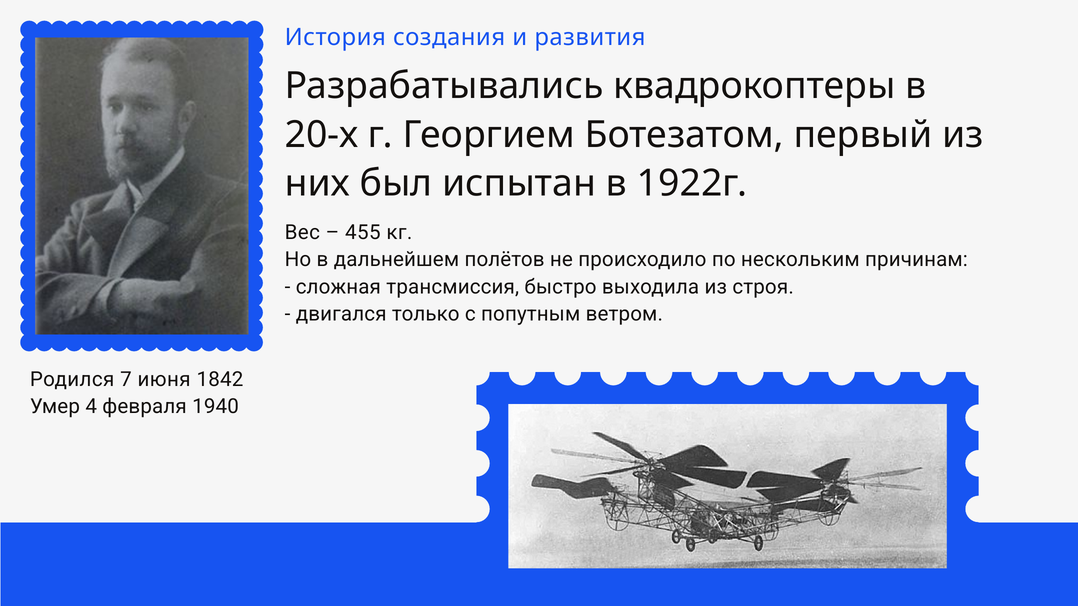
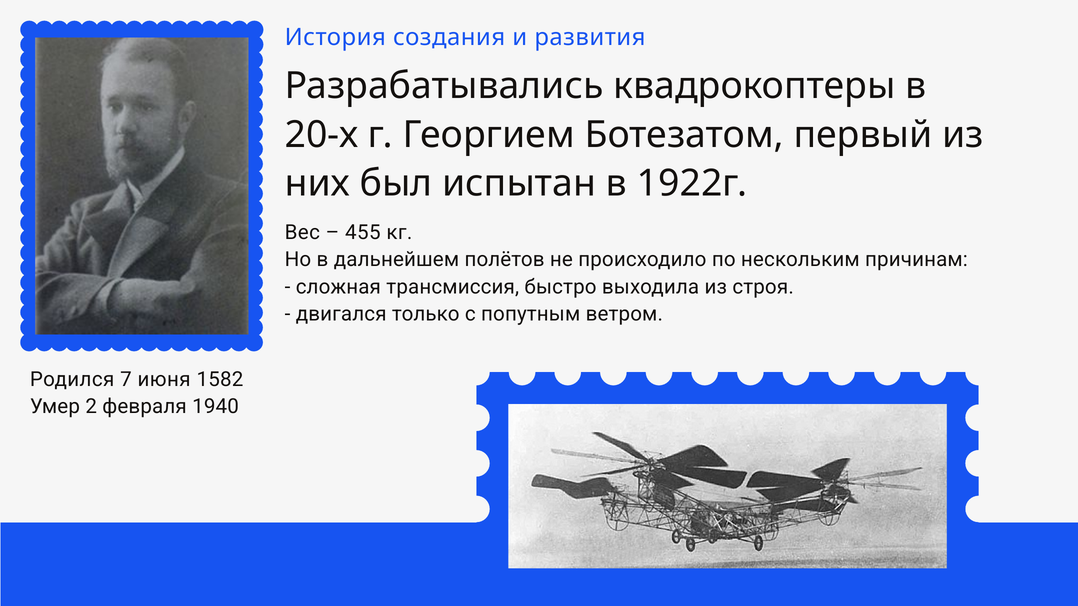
1842: 1842 -> 1582
4: 4 -> 2
